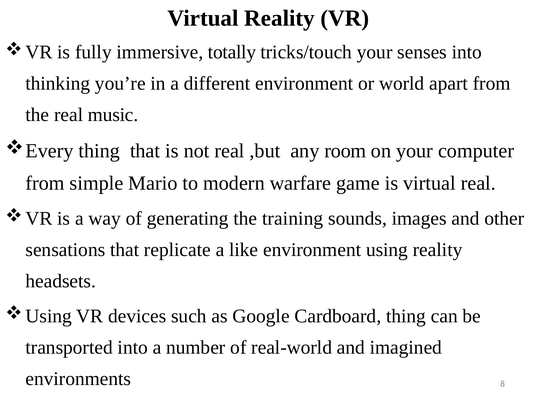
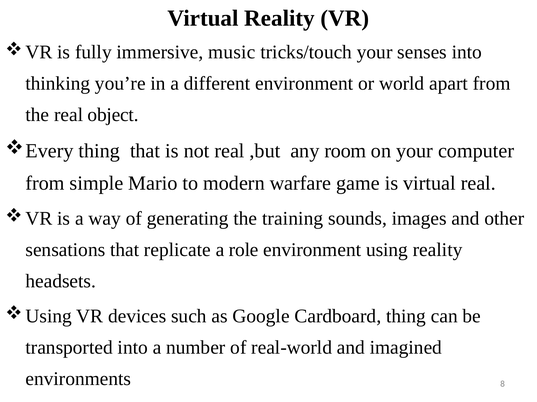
totally: totally -> music
music: music -> object
like: like -> role
